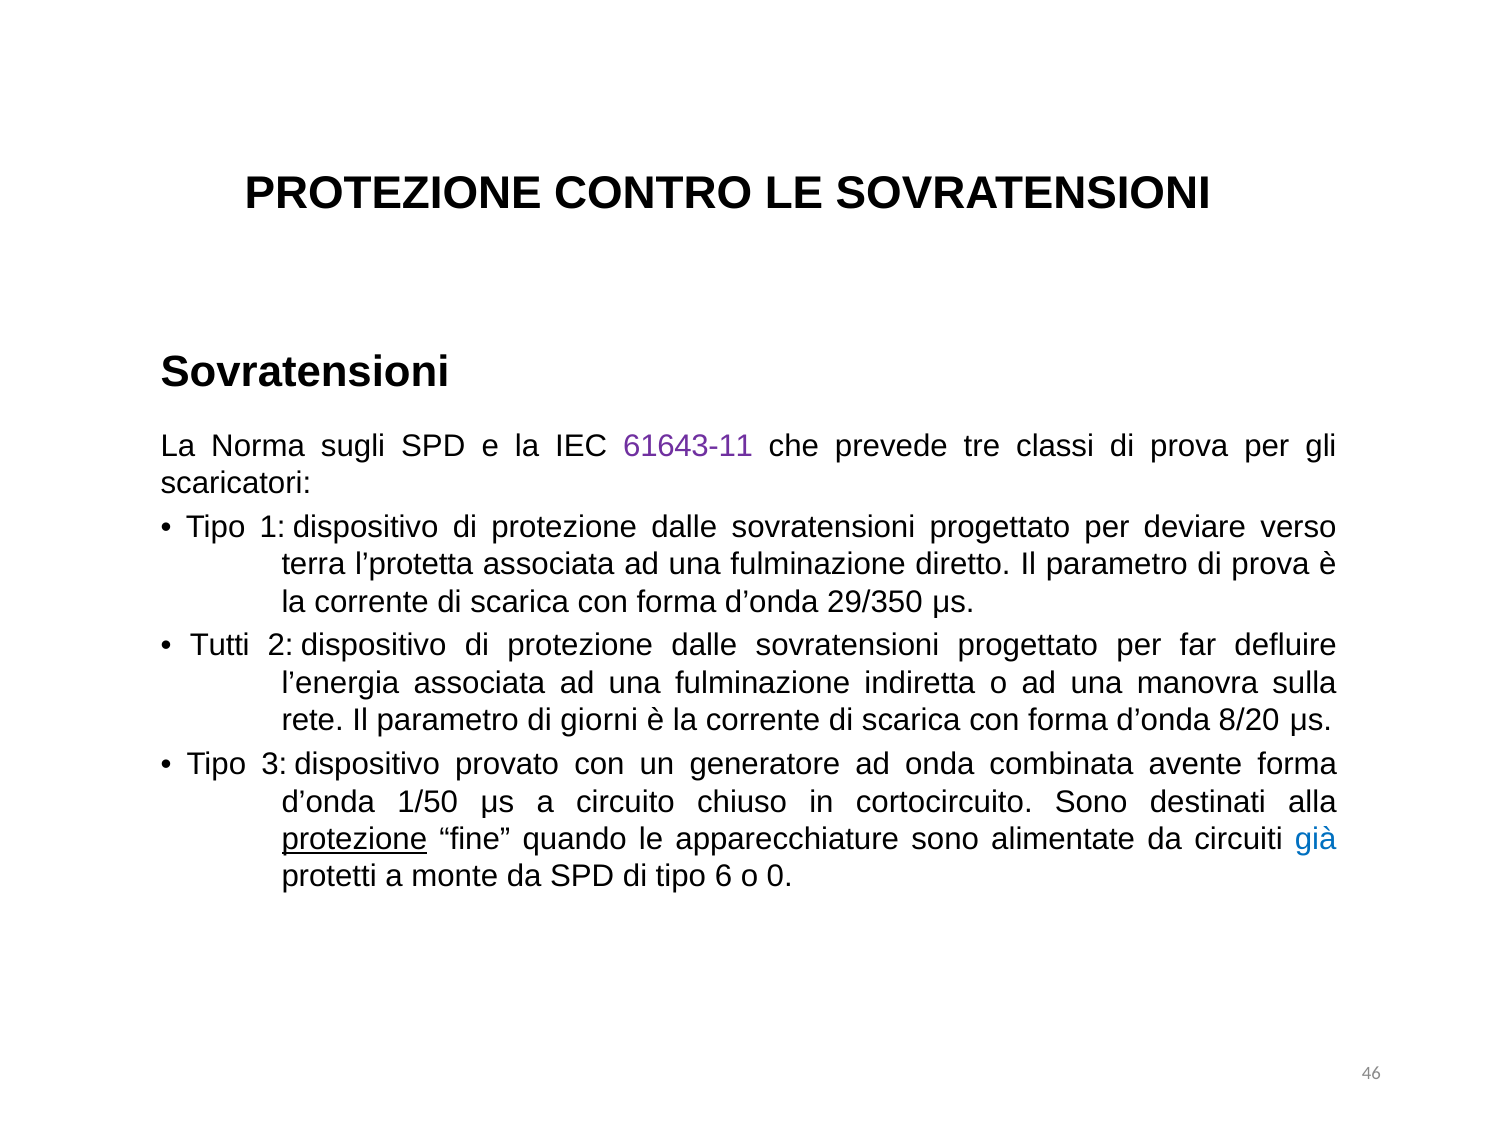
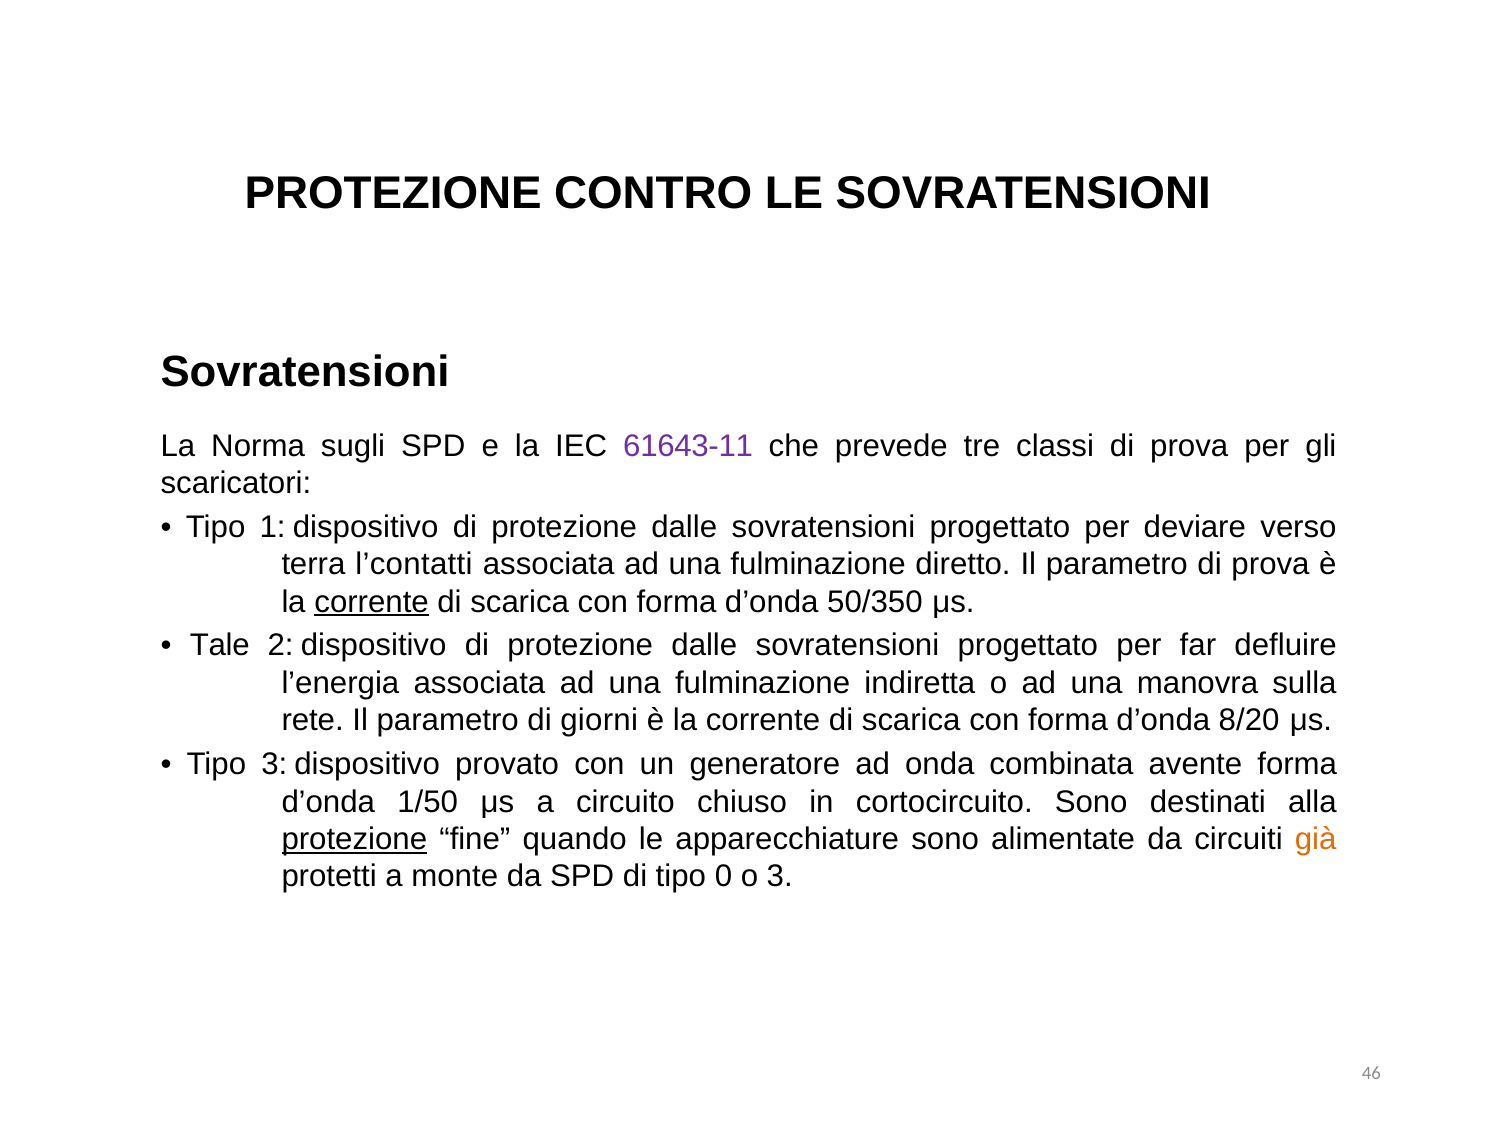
l’protetta: l’protetta -> l’contatti
corrente at (372, 602) underline: none -> present
29/350: 29/350 -> 50/350
Tutti: Tutti -> Tale
già colour: blue -> orange
6: 6 -> 0
0: 0 -> 3
